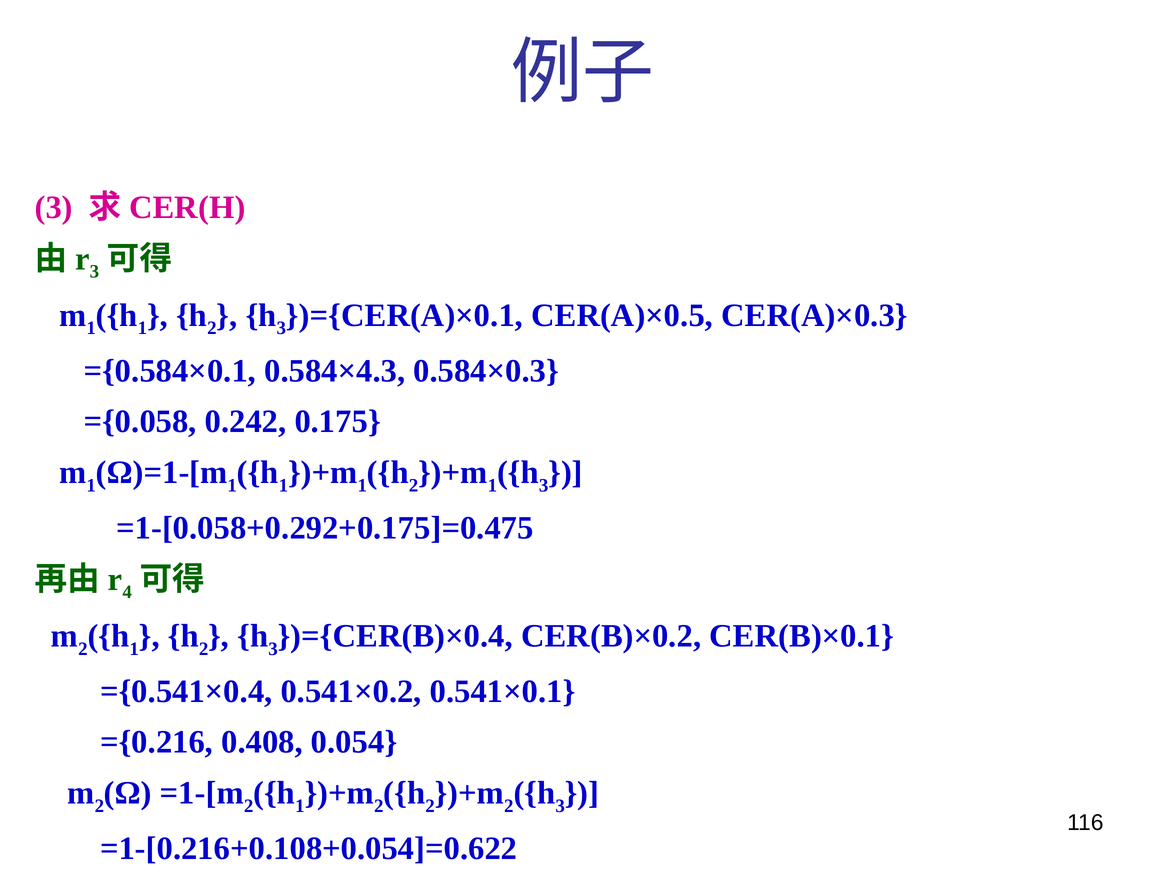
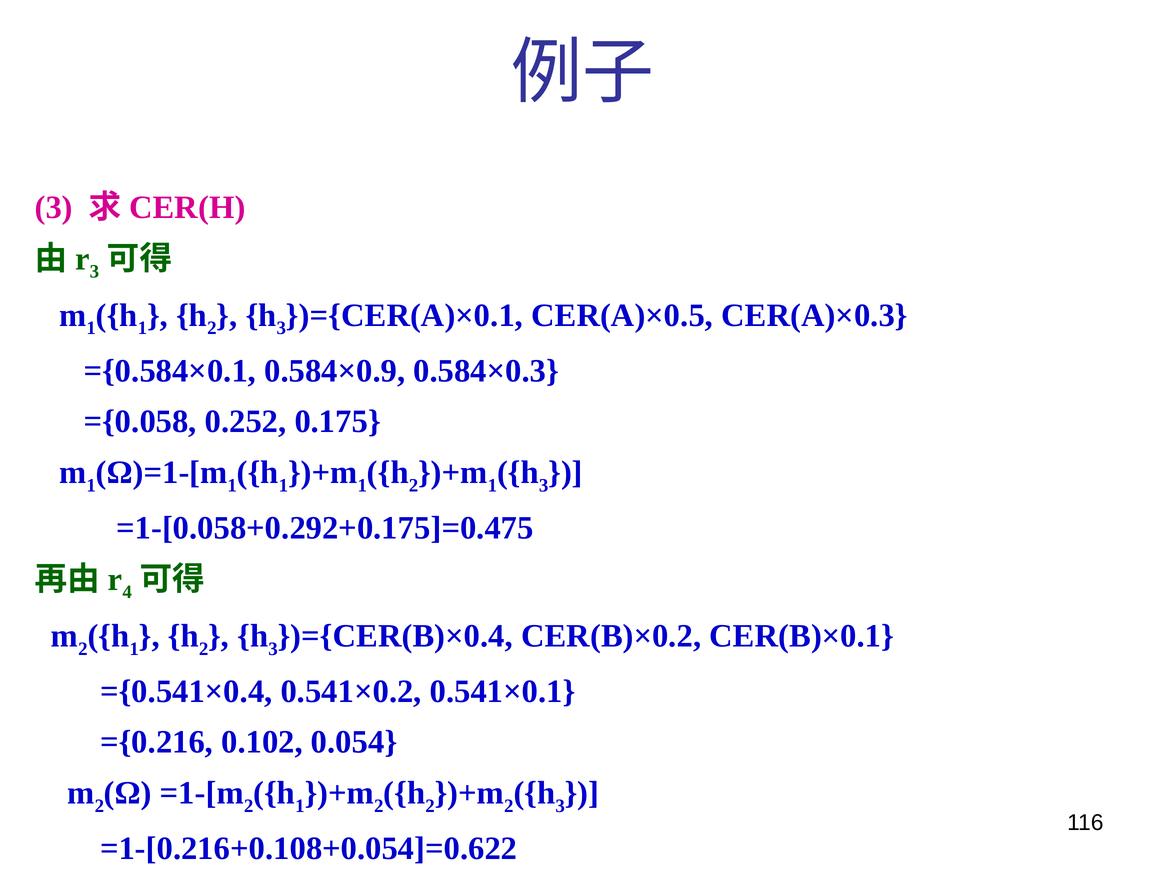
0.584×4.3: 0.584×4.3 -> 0.584×0.9
0.242: 0.242 -> 0.252
0.408: 0.408 -> 0.102
